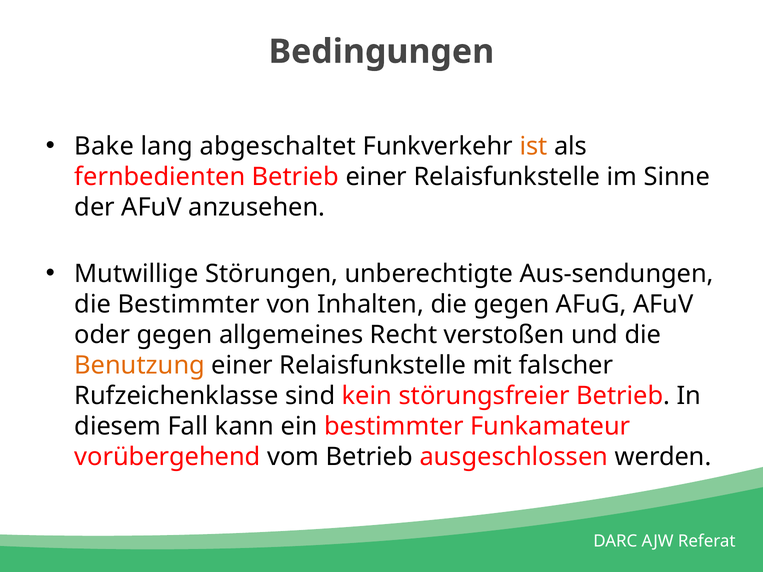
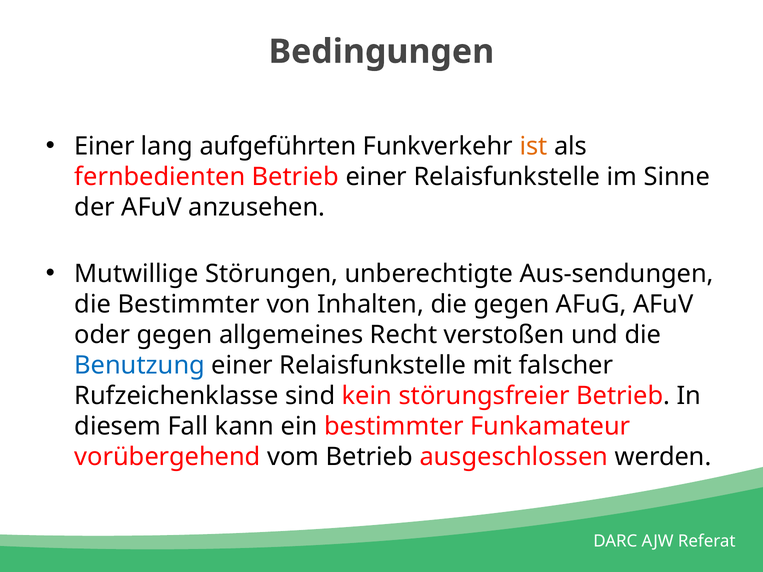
Bake at (104, 147): Bake -> Einer
abgeschaltet: abgeschaltet -> aufgeführten
Benutzung colour: orange -> blue
